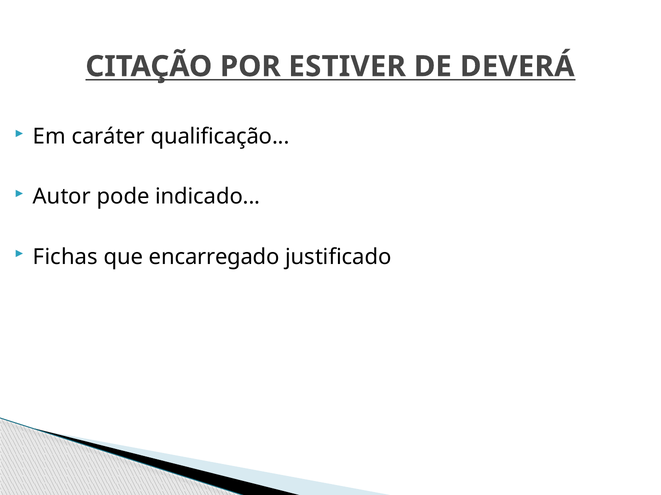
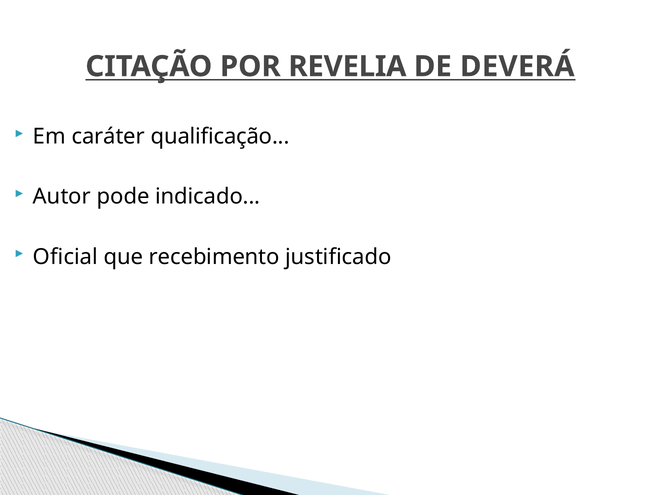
ESTIVER: ESTIVER -> REVELIA
Fichas: Fichas -> Oficial
encarregado: encarregado -> recebimento
